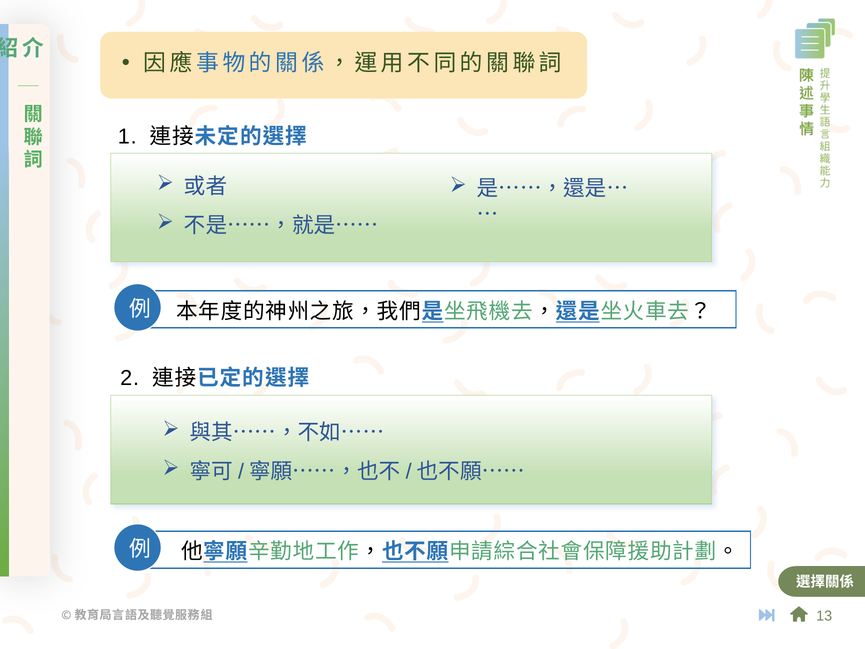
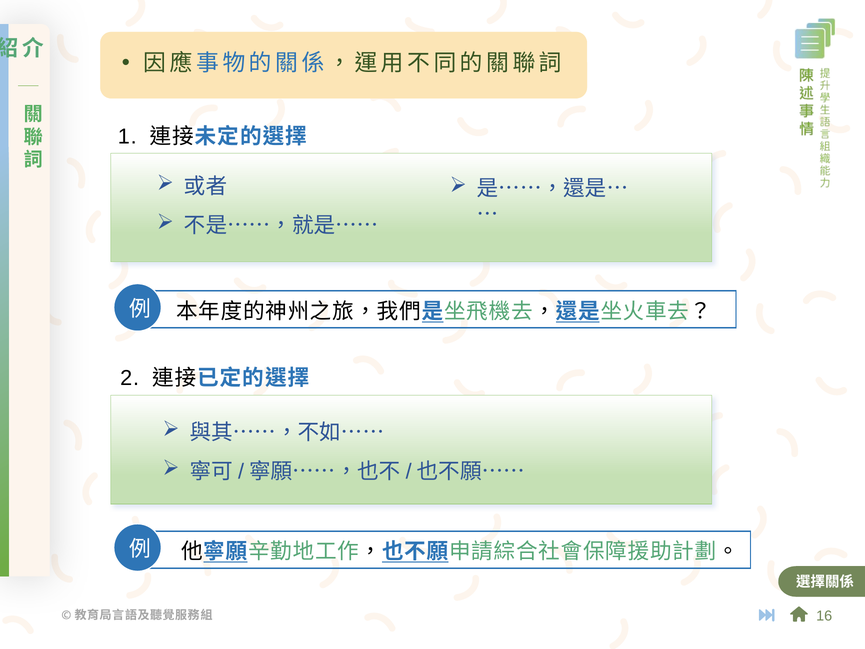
13: 13 -> 16
